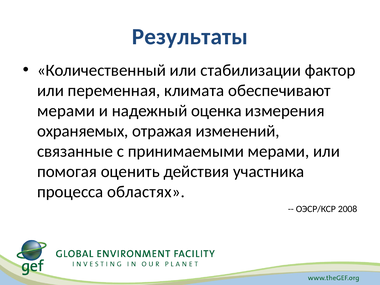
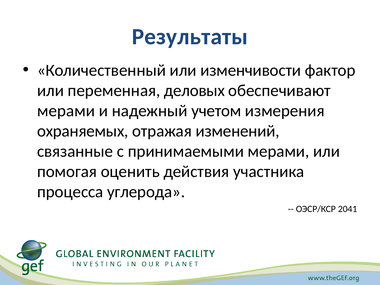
стабилизации: стабилизации -> изменчивости
климата: климата -> деловых
оценка: оценка -> учетом
областях: областях -> углерода
2008: 2008 -> 2041
